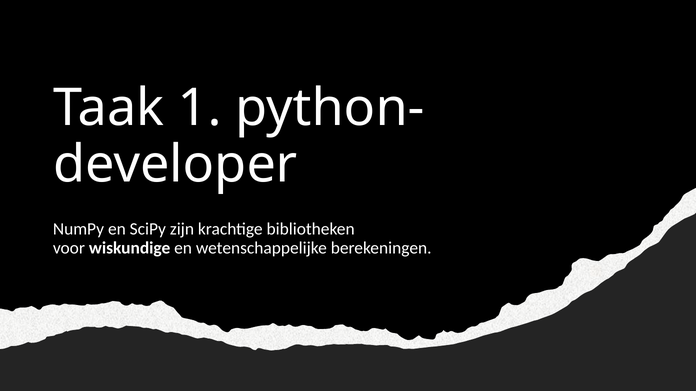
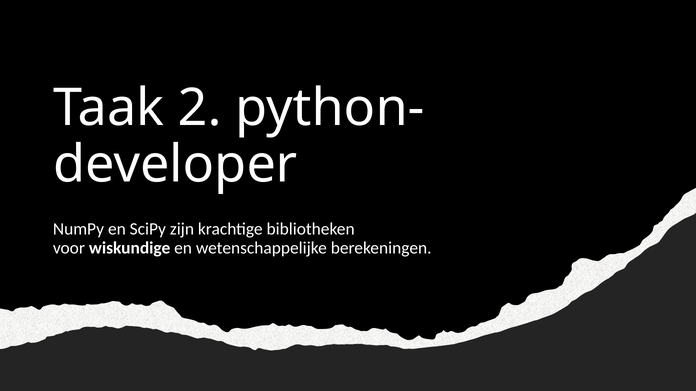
1: 1 -> 2
